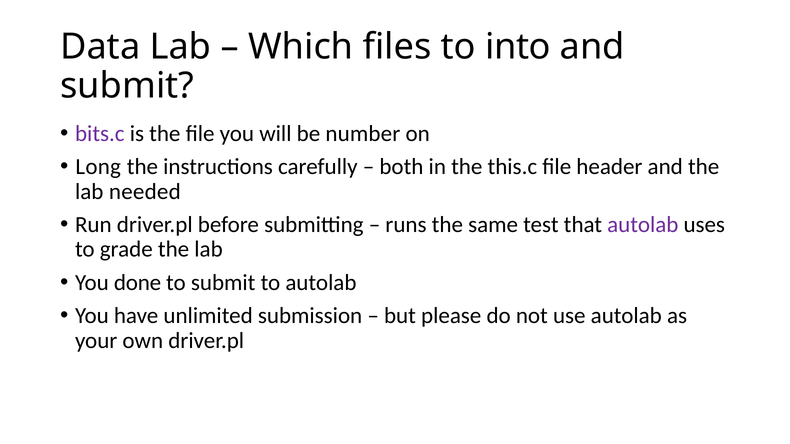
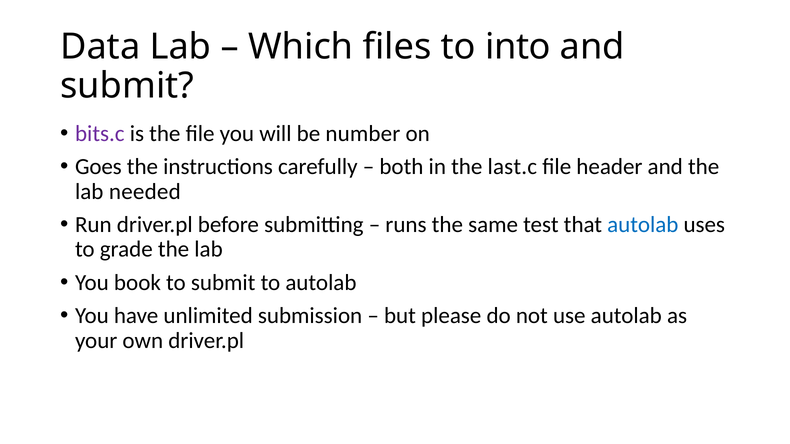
Long: Long -> Goes
this.c: this.c -> last.c
autolab at (643, 225) colour: purple -> blue
done: done -> book
